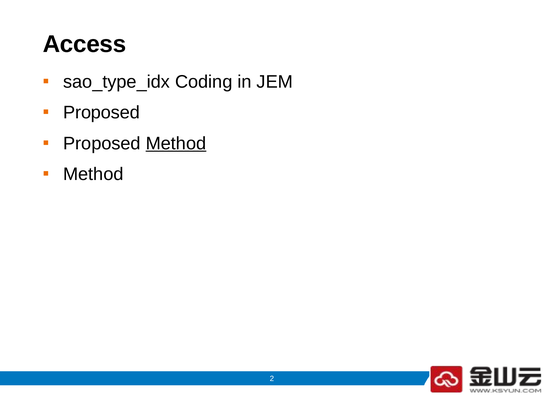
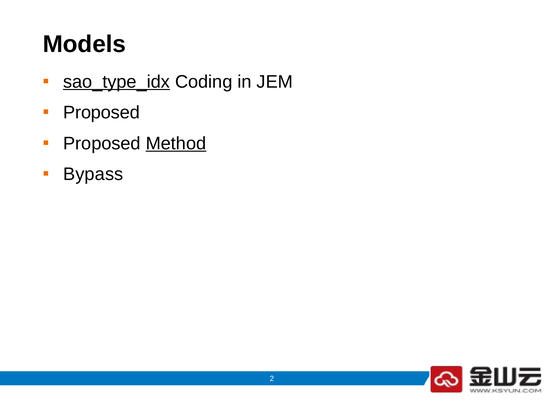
Access: Access -> Models
sao_type_idx underline: none -> present
Method at (93, 174): Method -> Bypass
